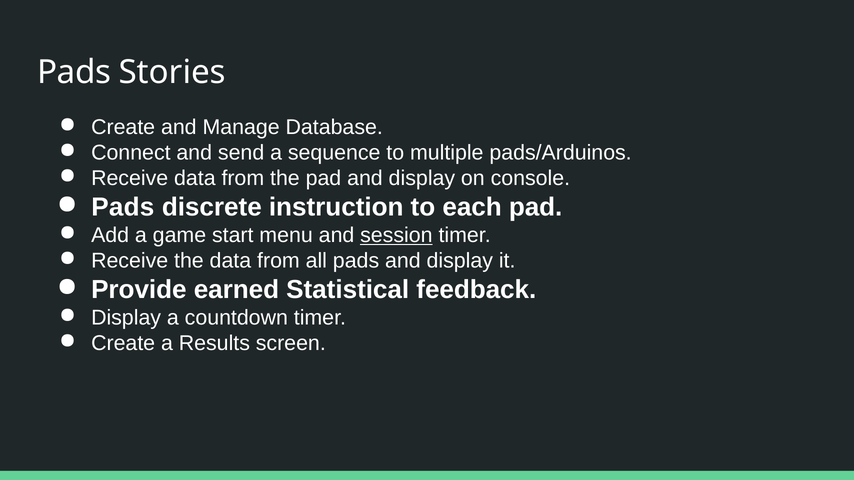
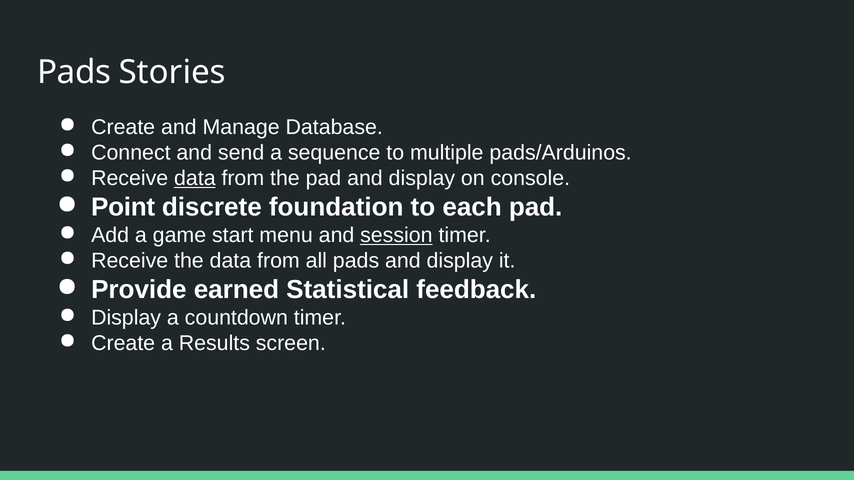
data at (195, 179) underline: none -> present
Pads at (123, 207): Pads -> Point
instruction: instruction -> foundation
